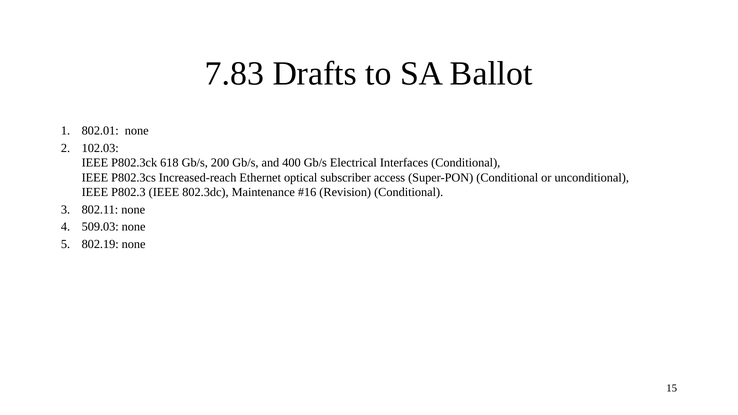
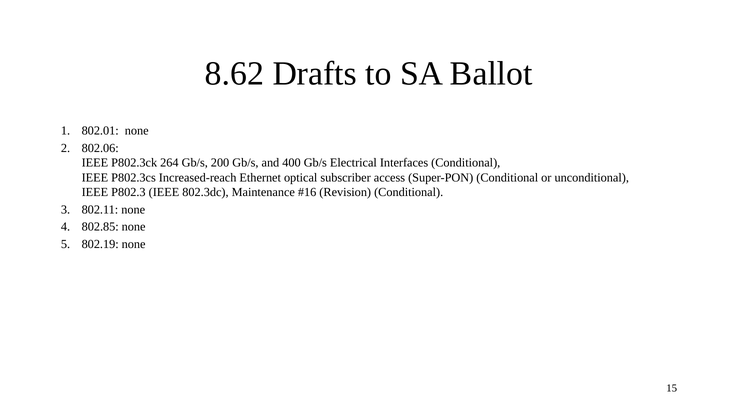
7.83: 7.83 -> 8.62
102.03: 102.03 -> 802.06
618: 618 -> 264
509.03: 509.03 -> 802.85
